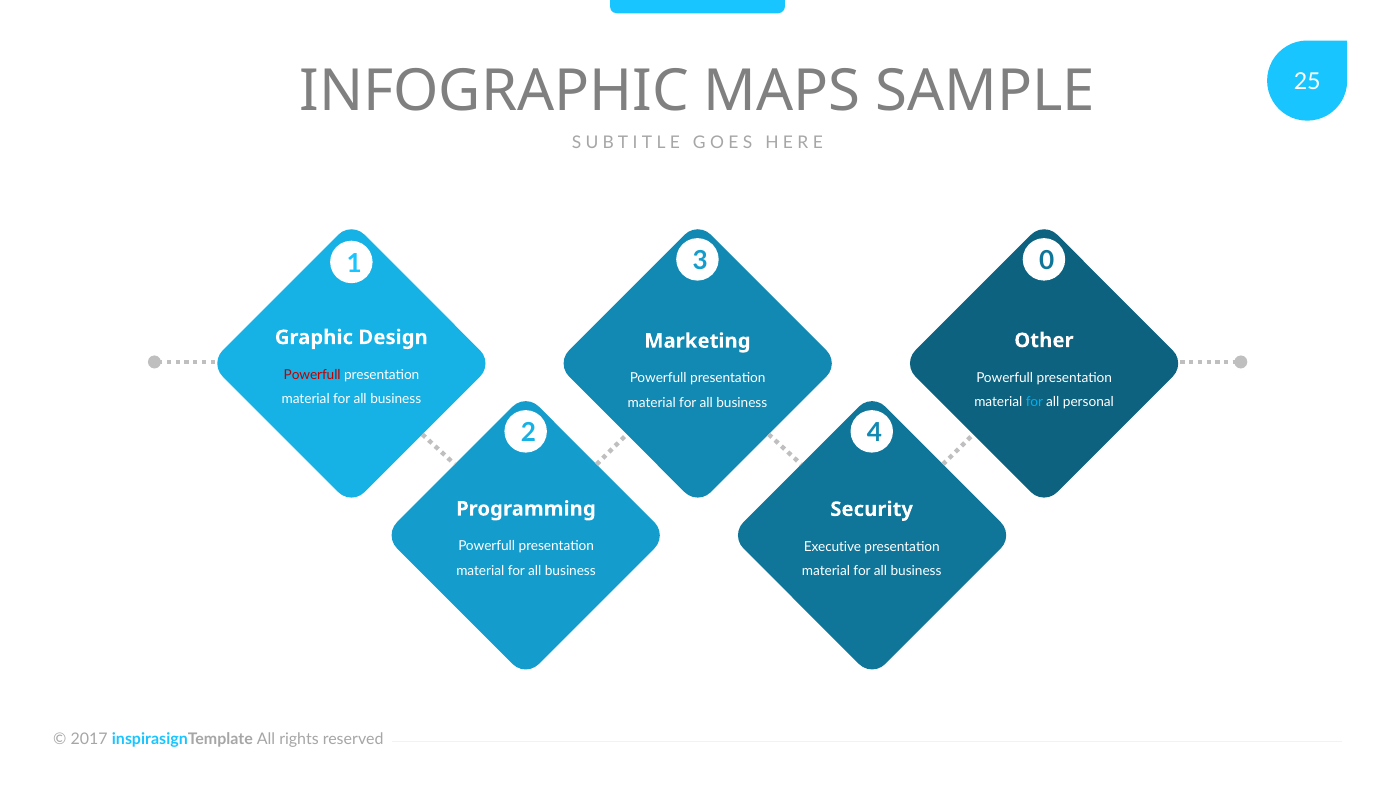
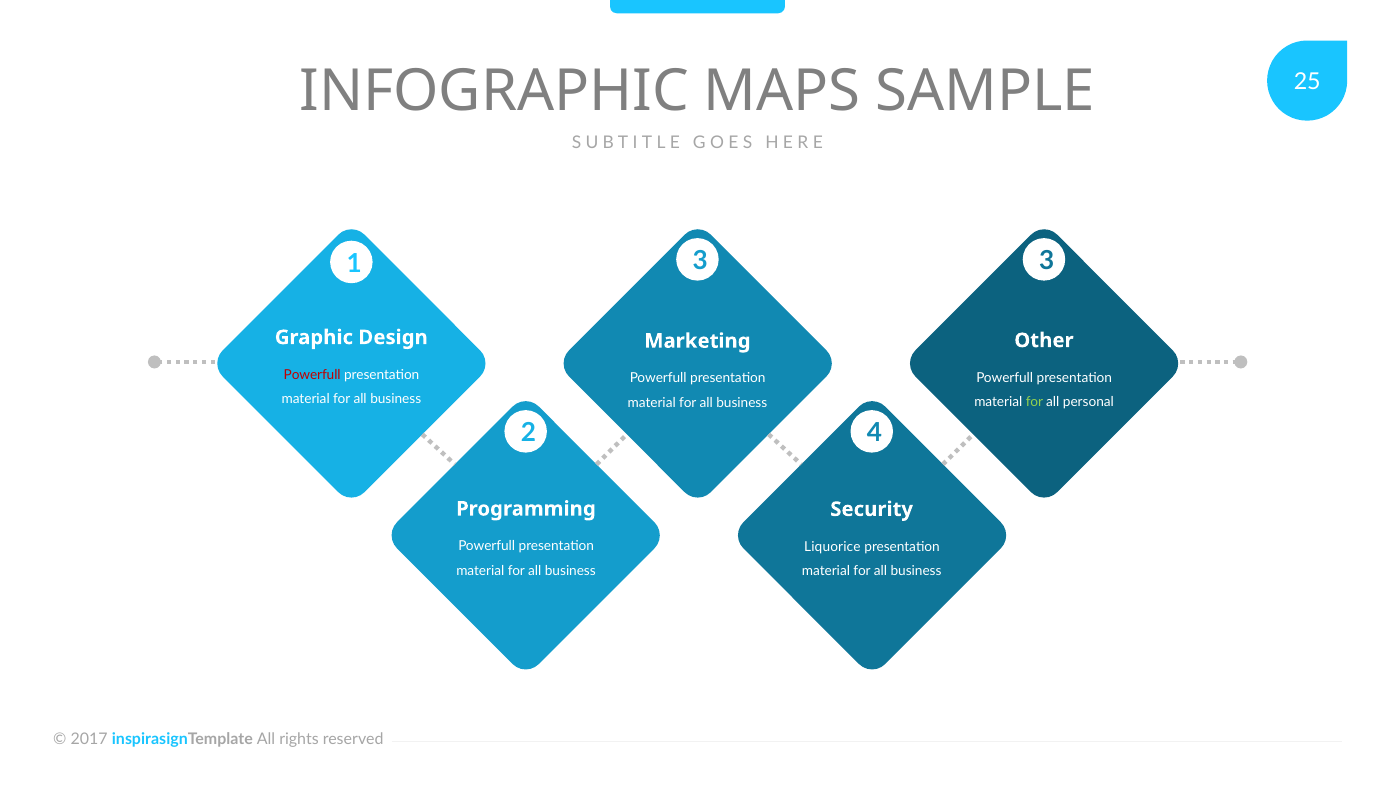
3 0: 0 -> 3
for at (1034, 402) colour: light blue -> light green
Executive: Executive -> Liquorice
